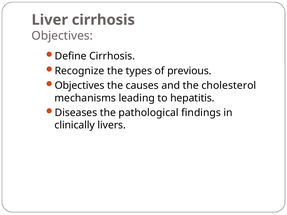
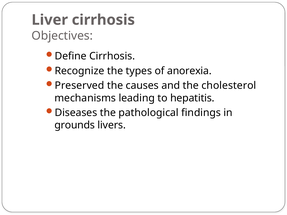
previous: previous -> anorexia
Objectives at (80, 86): Objectives -> Preserved
clinically: clinically -> grounds
